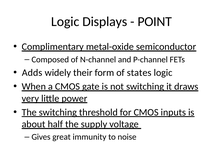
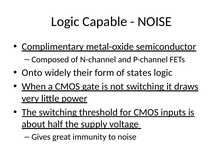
Displays: Displays -> Capable
POINT at (155, 22): POINT -> NOISE
Adds: Adds -> Onto
